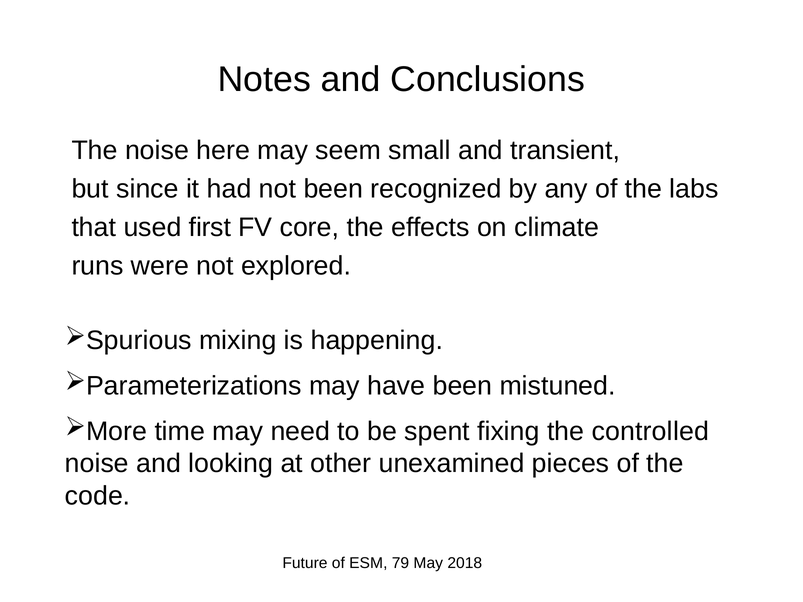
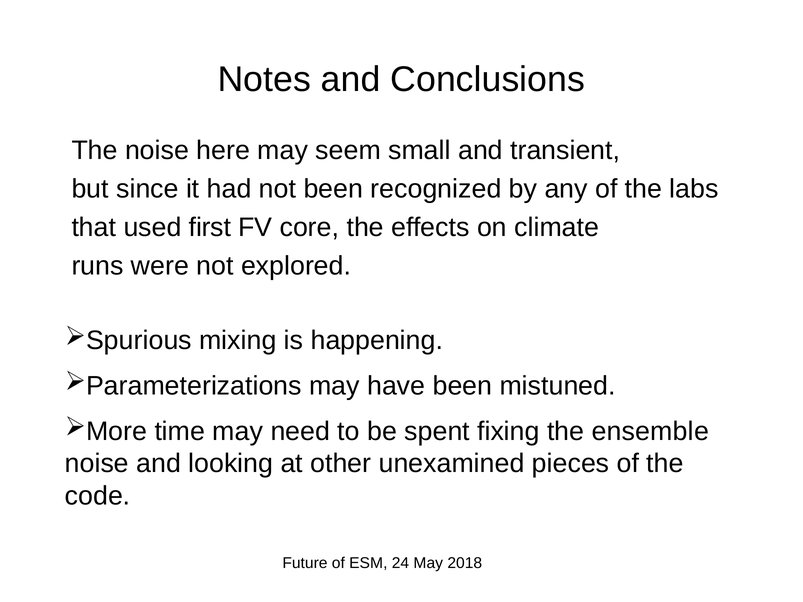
controlled: controlled -> ensemble
79: 79 -> 24
